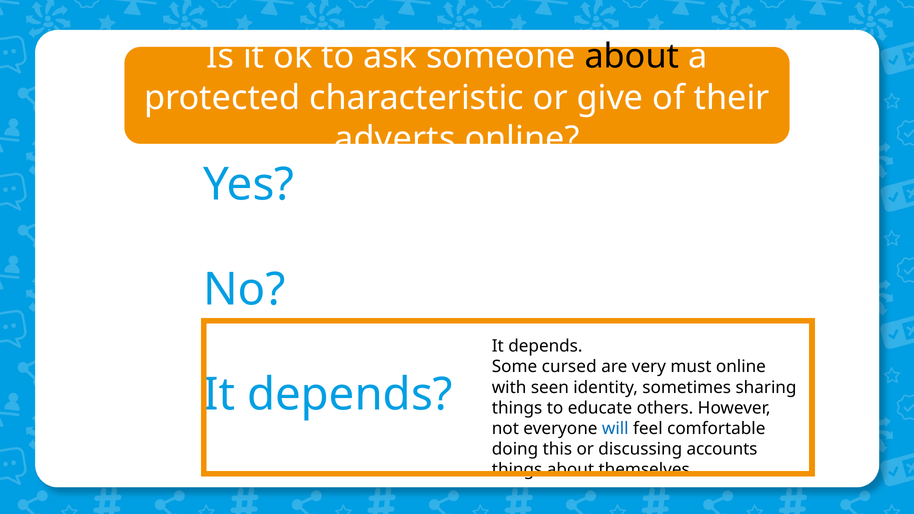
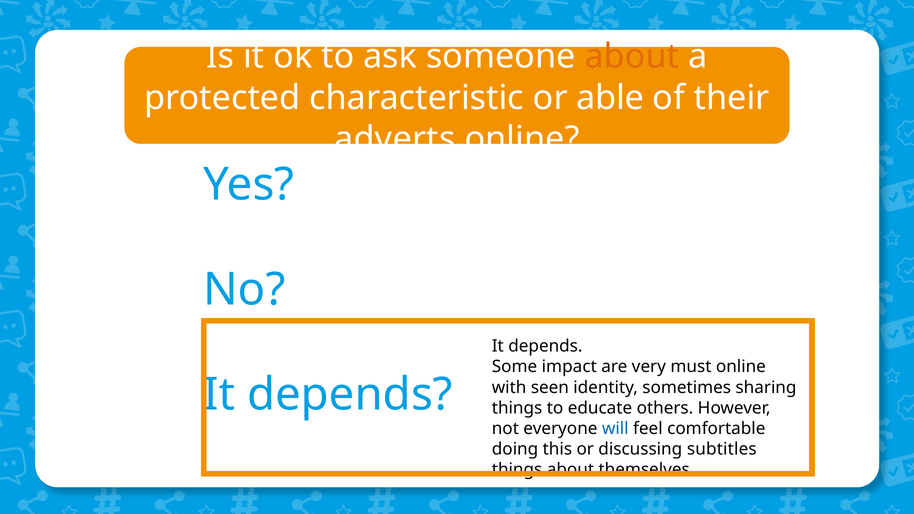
about at (632, 57) colour: black -> orange
give: give -> able
cursed: cursed -> impact
accounts: accounts -> subtitles
